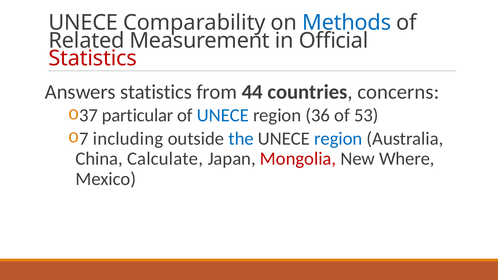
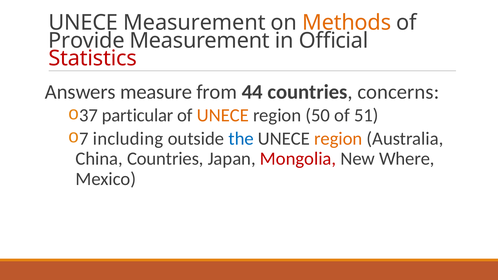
UNECE Comparability: Comparability -> Measurement
Methods colour: blue -> orange
Related: Related -> Provide
Answers statistics: statistics -> measure
UNECE at (223, 115) colour: blue -> orange
36: 36 -> 50
53: 53 -> 51
region at (338, 139) colour: blue -> orange
China Calculate: Calculate -> Countries
